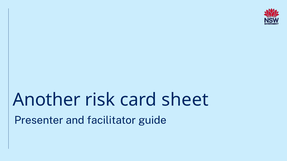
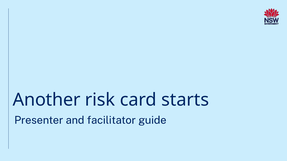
sheet: sheet -> starts
